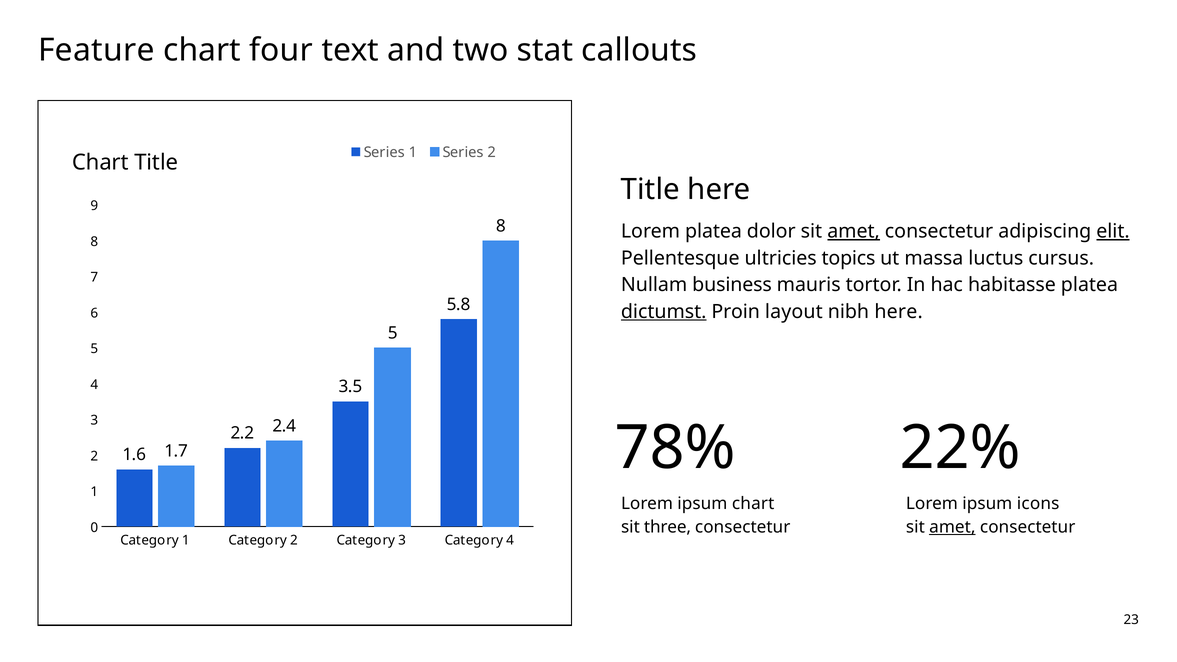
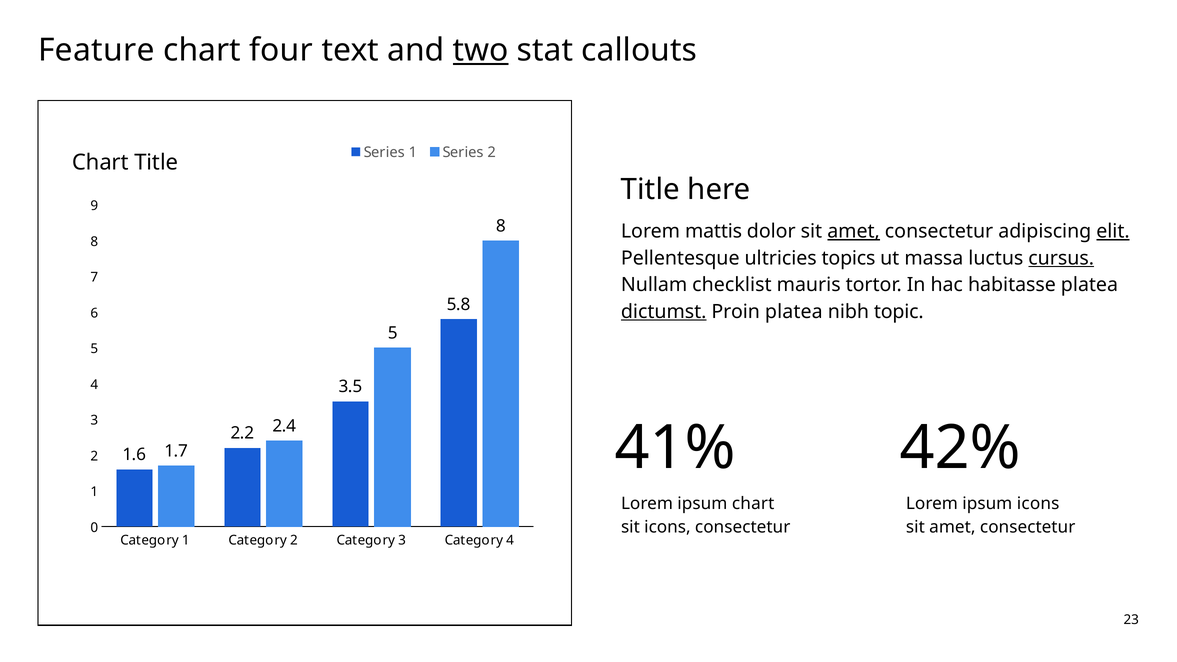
two underline: none -> present
Lorem platea: platea -> mattis
cursus underline: none -> present
business: business -> checklist
Proin layout: layout -> platea
nibh here: here -> topic
78%: 78% -> 41%
22%: 22% -> 42%
sit three: three -> icons
amet at (952, 527) underline: present -> none
